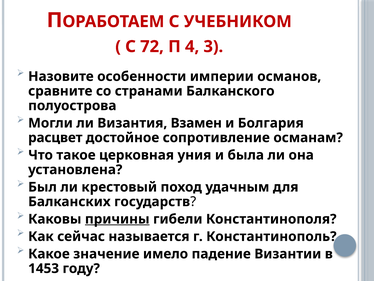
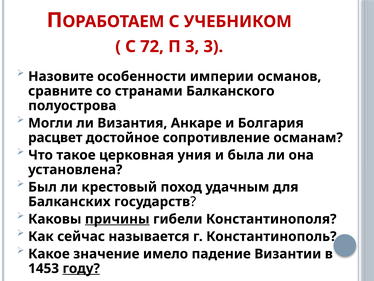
П 4: 4 -> 3
Взамен: Взамен -> Анкаре
году underline: none -> present
